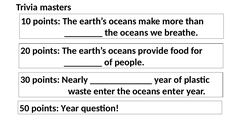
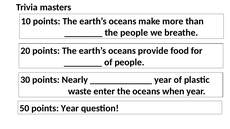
oceans at (134, 33): oceans -> people
oceans enter: enter -> when
